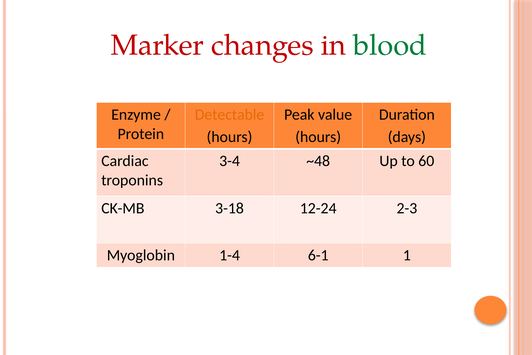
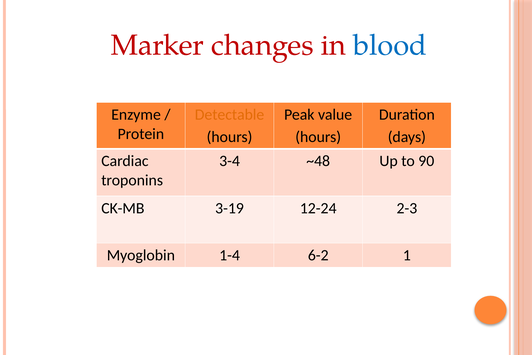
blood colour: green -> blue
60: 60 -> 90
3-18: 3-18 -> 3-19
6-1: 6-1 -> 6-2
